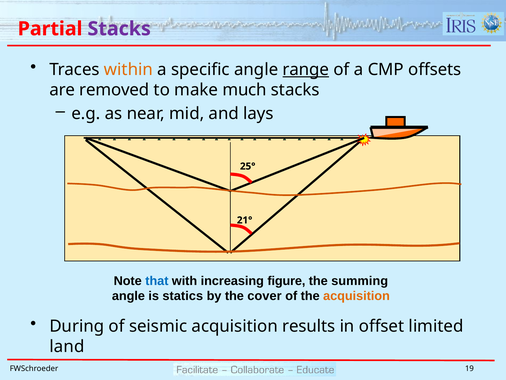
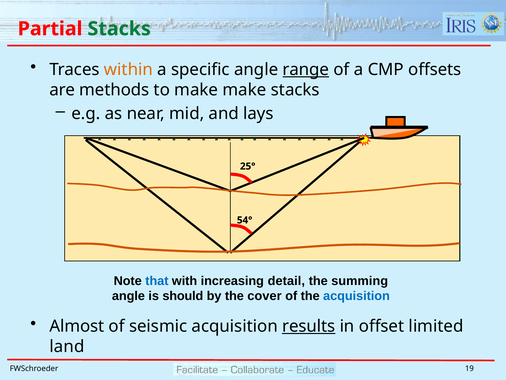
Stacks at (119, 29) colour: purple -> green
removed: removed -> methods
make much: much -> make
21°: 21° -> 54°
figure: figure -> detail
statics: statics -> should
acquisition at (357, 296) colour: orange -> blue
During: During -> Almost
results underline: none -> present
